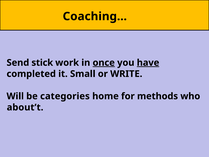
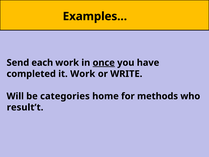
Coaching…: Coaching… -> Examples…
stick: stick -> each
have underline: present -> none
it Small: Small -> Work
about’t: about’t -> result’t
